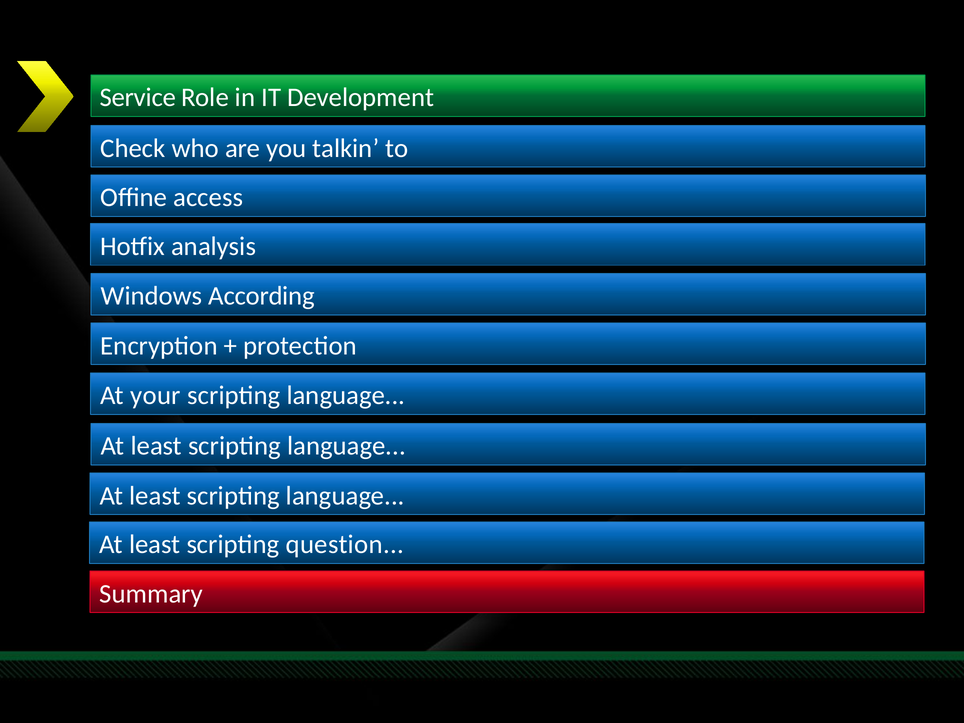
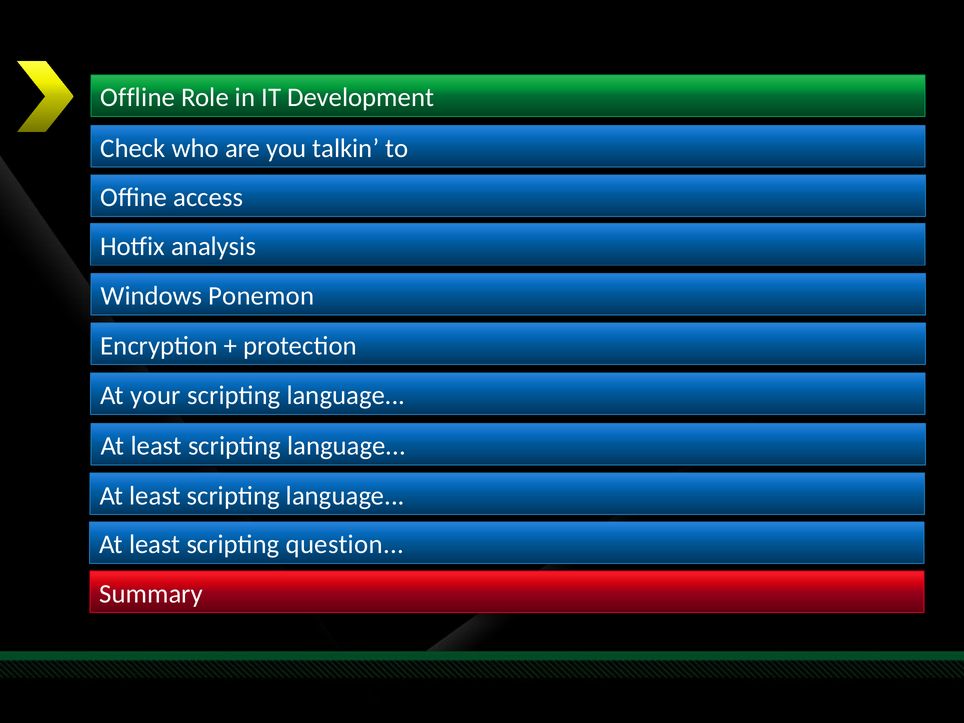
Service: Service -> Offline
According: According -> Ponemon
